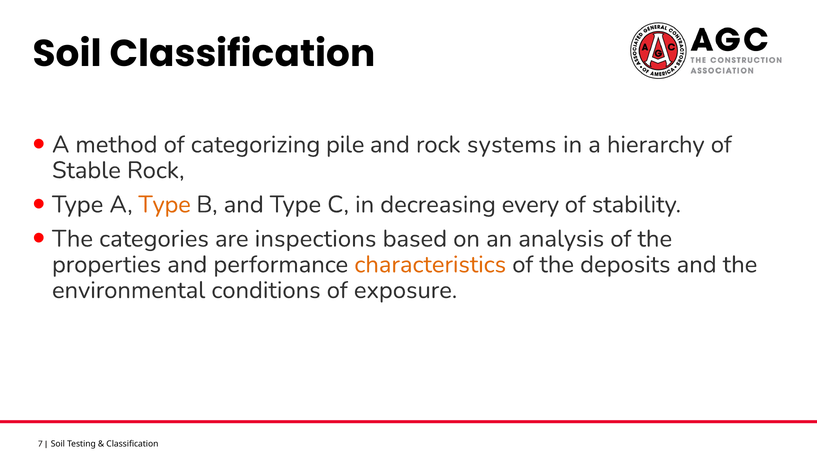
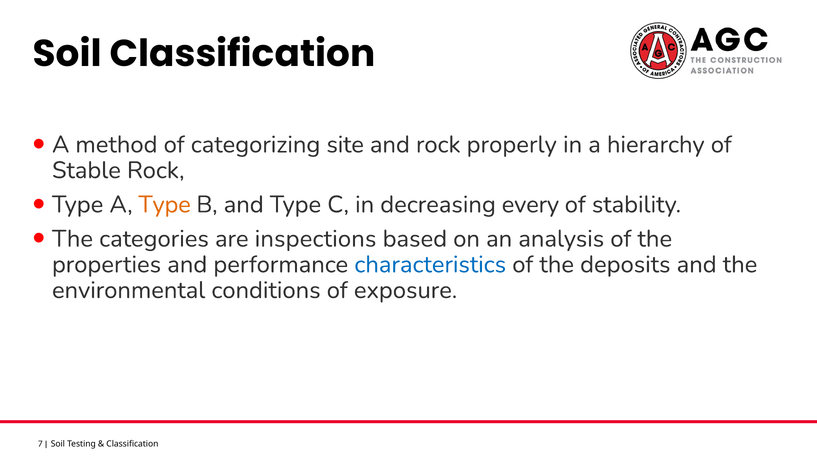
pile: pile -> site
systems: systems -> properly
characteristics colour: orange -> blue
